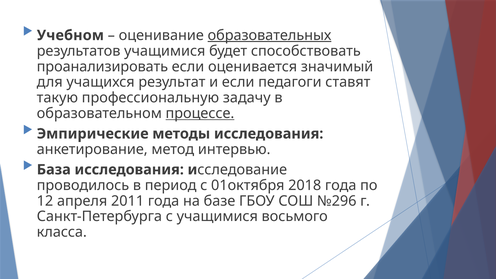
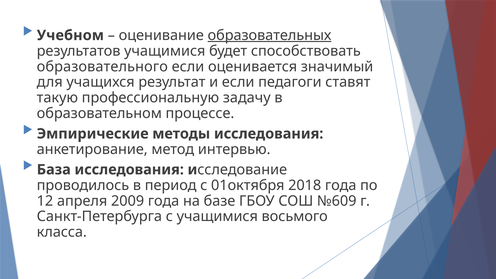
проанализировать: проанализировать -> образовательного
процессе underline: present -> none
2011: 2011 -> 2009
№296: №296 -> №609
